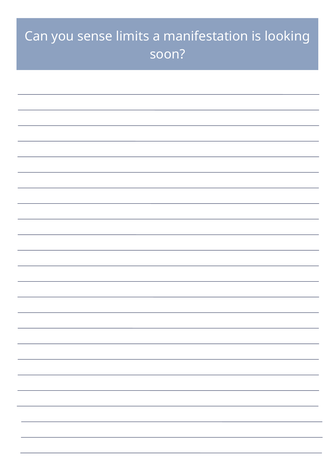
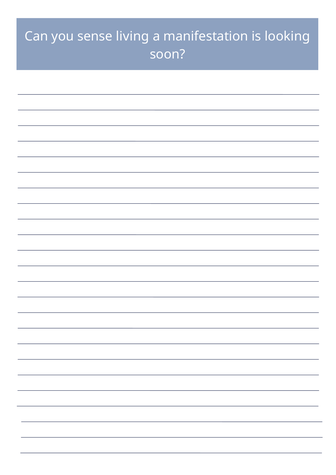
limits: limits -> living
